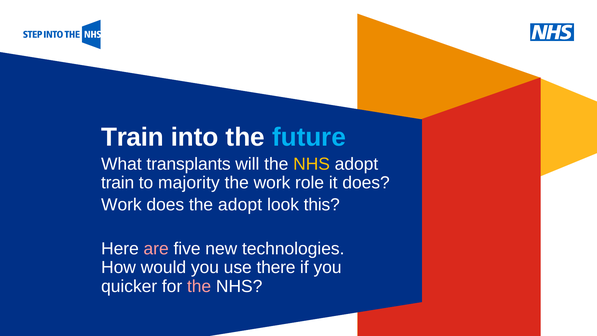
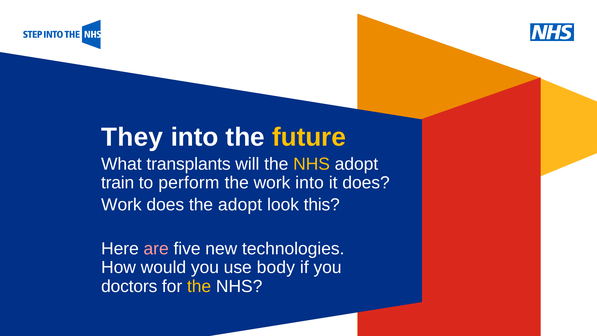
Train at (132, 137): Train -> They
future colour: light blue -> yellow
majority: majority -> perform
work role: role -> into
there: there -> body
quicker: quicker -> doctors
the at (199, 286) colour: pink -> yellow
